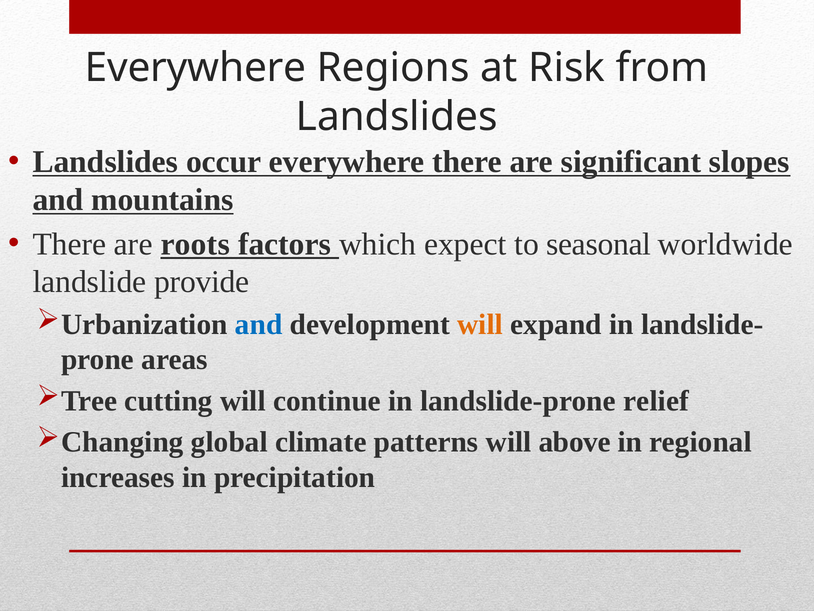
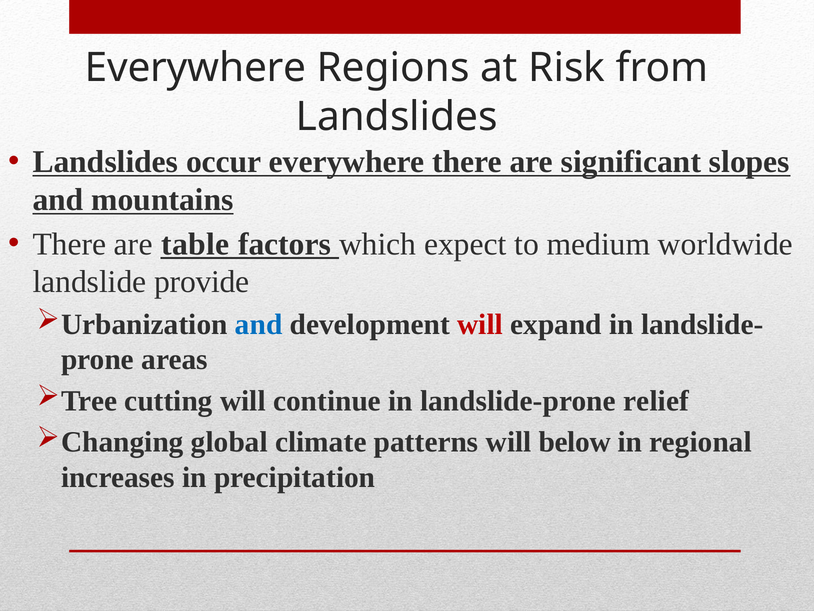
roots: roots -> table
seasonal: seasonal -> medium
will at (480, 324) colour: orange -> red
above: above -> below
